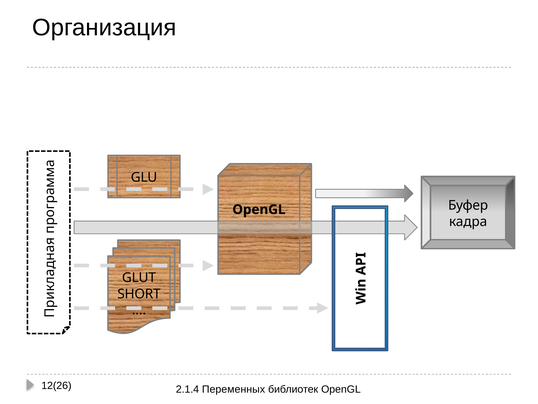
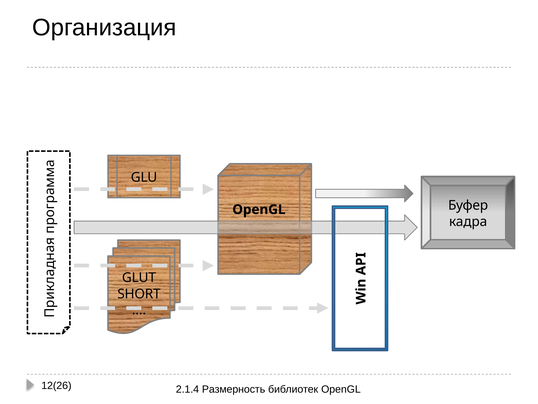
Переменных: Переменных -> Размерность
